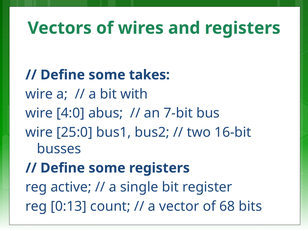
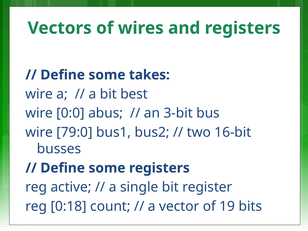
with: with -> best
4:0: 4:0 -> 0:0
7-bit: 7-bit -> 3-bit
25:0: 25:0 -> 79:0
0:13: 0:13 -> 0:18
68: 68 -> 19
